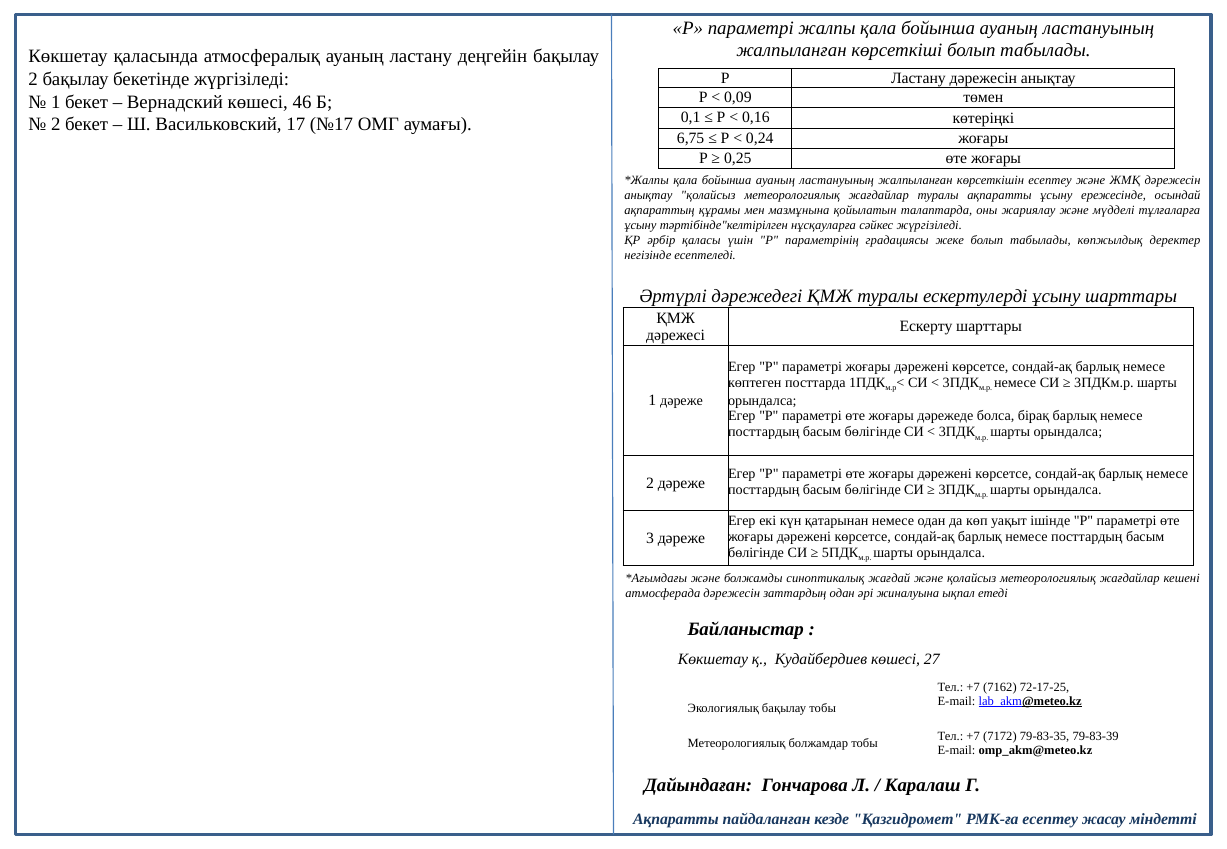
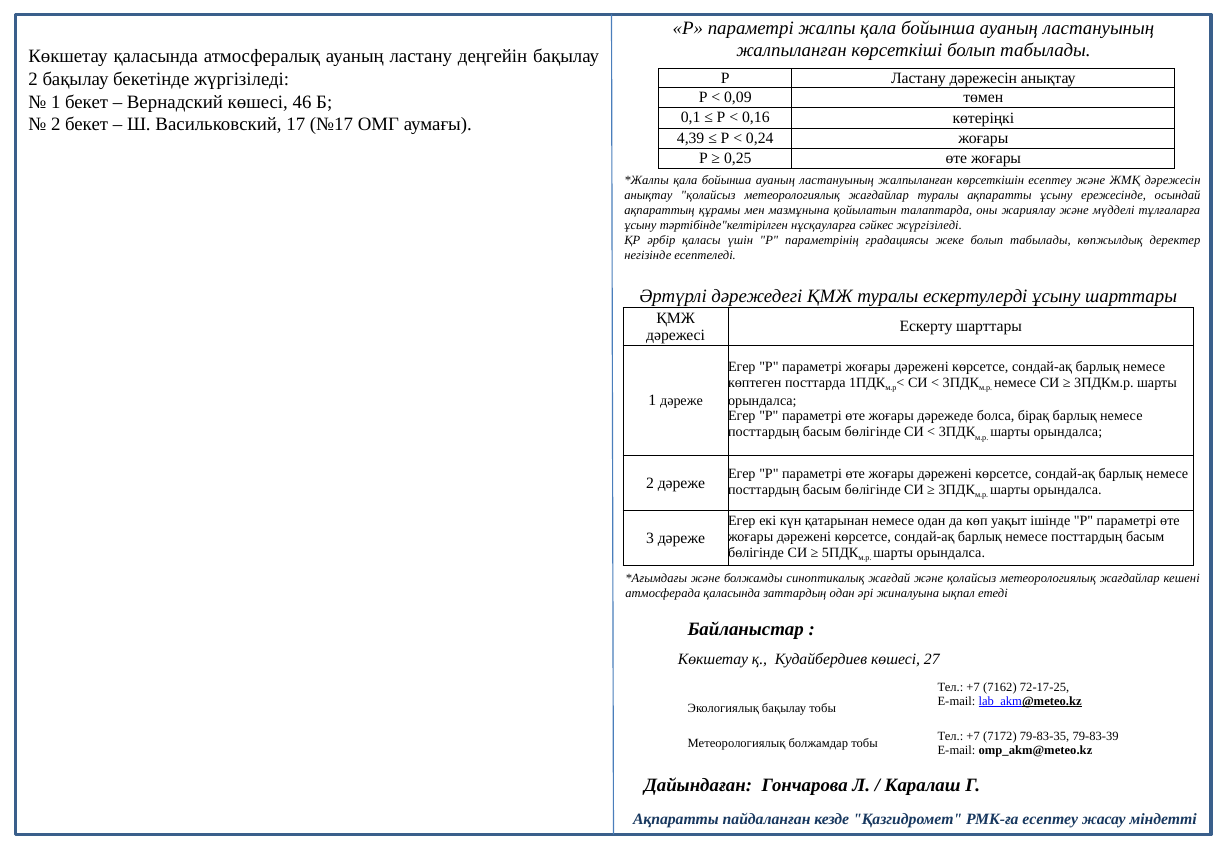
6,75: 6,75 -> 4,39
атмосферада дәрежесін: дәрежесін -> қаласында
